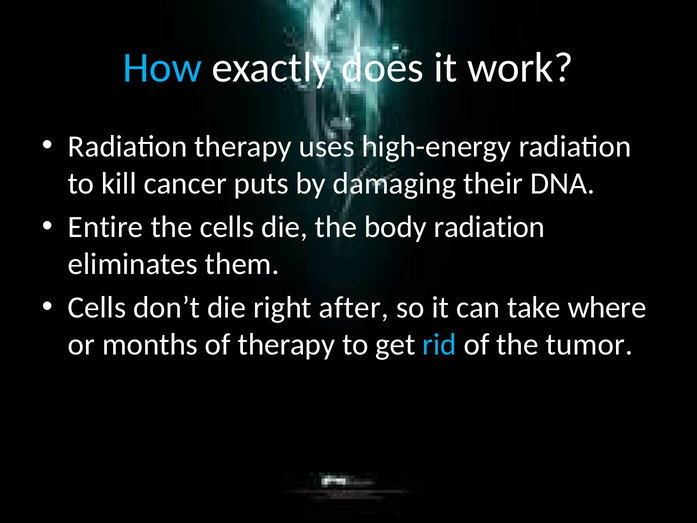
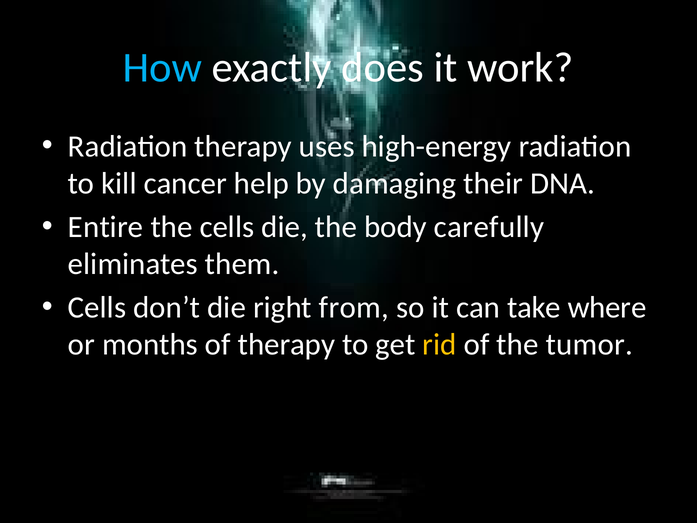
puts: puts -> help
body radiation: radiation -> carefully
after: after -> from
rid colour: light blue -> yellow
